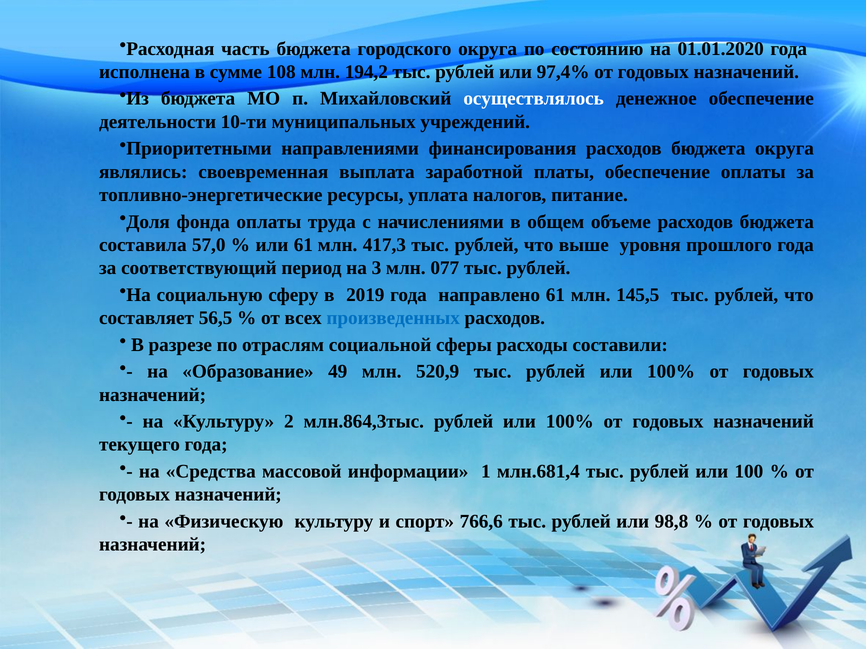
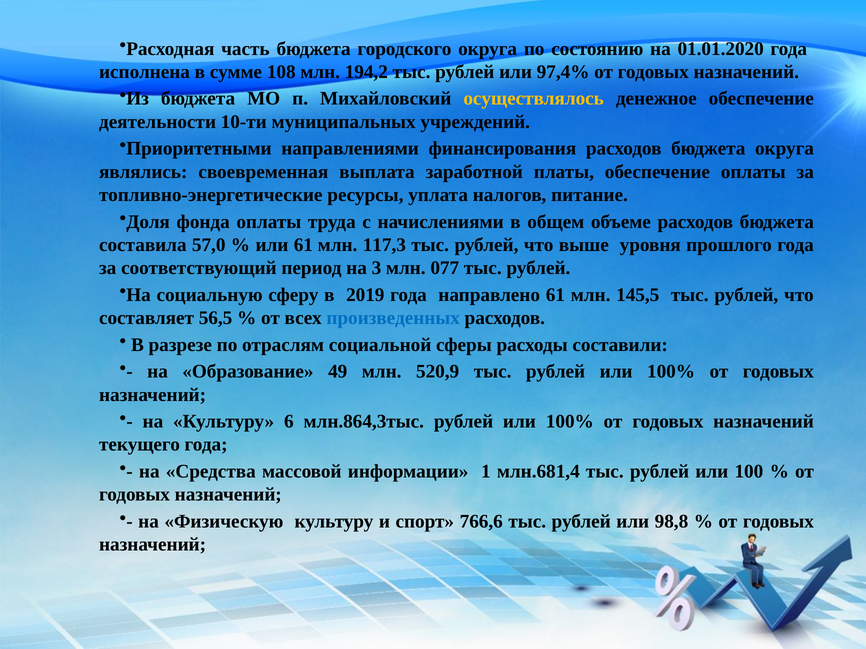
осуществлялось colour: white -> yellow
417,3: 417,3 -> 117,3
2: 2 -> 6
